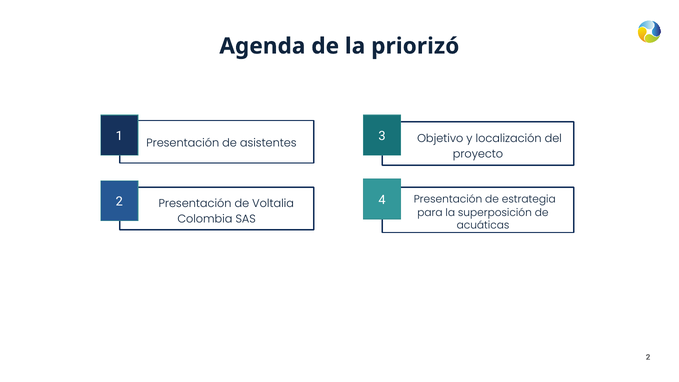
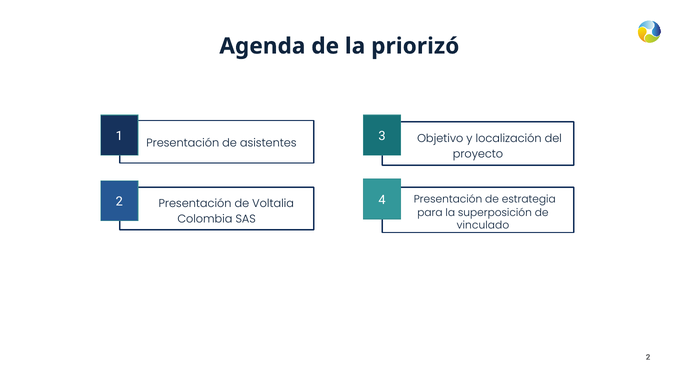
acuáticas: acuáticas -> vinculado
